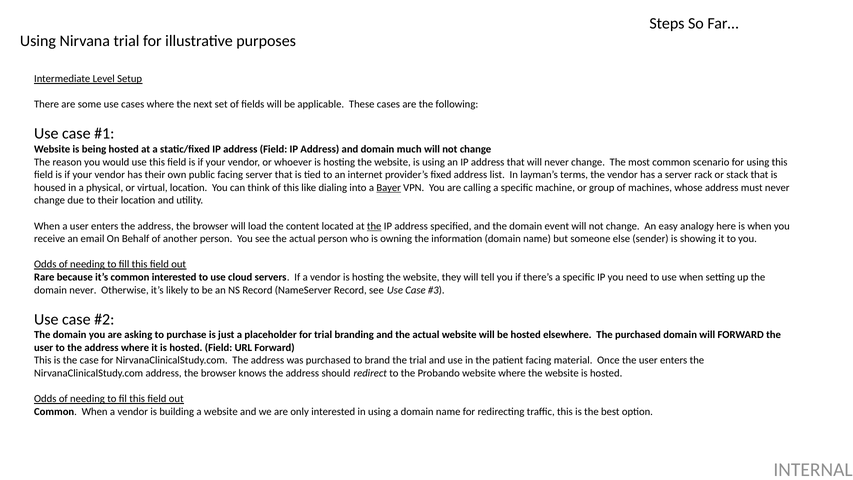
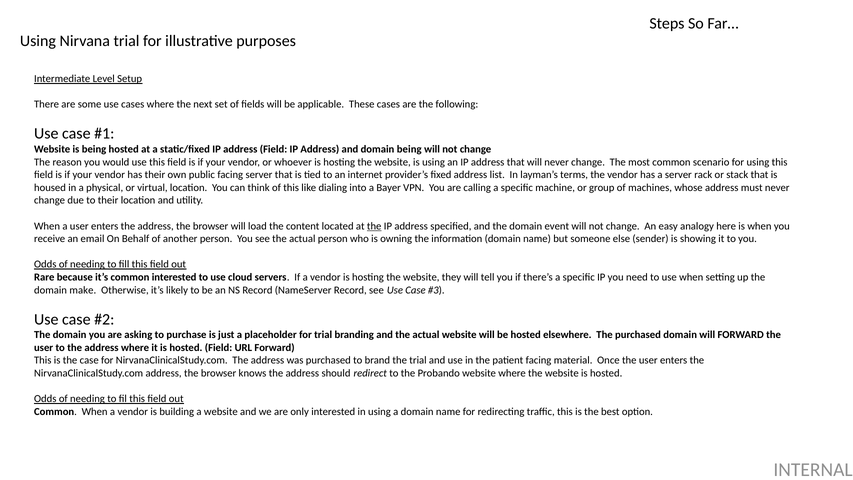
domain much: much -> being
Bayer underline: present -> none
domain never: never -> make
